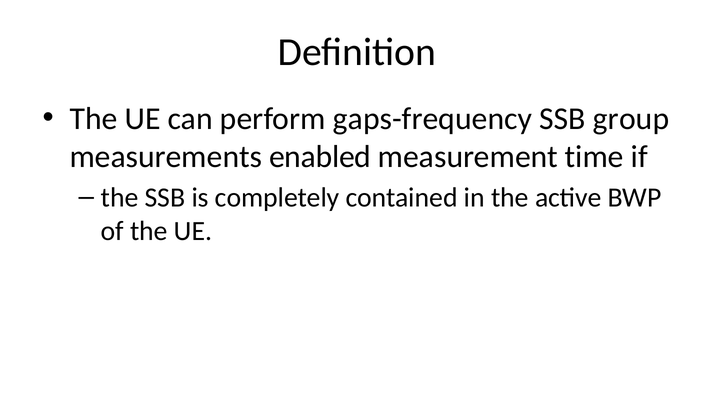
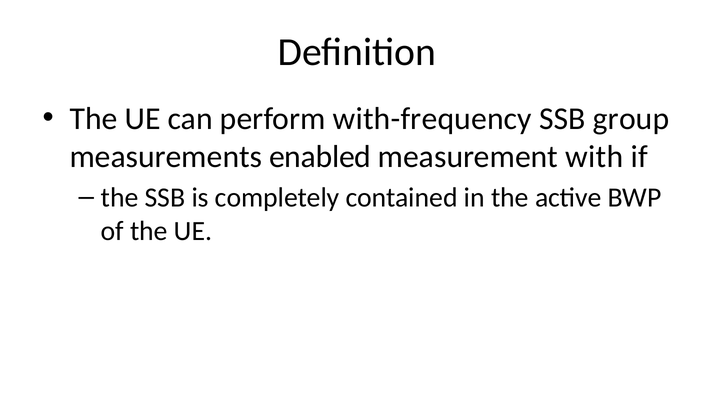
gaps-frequency: gaps-frequency -> with-frequency
time: time -> with
